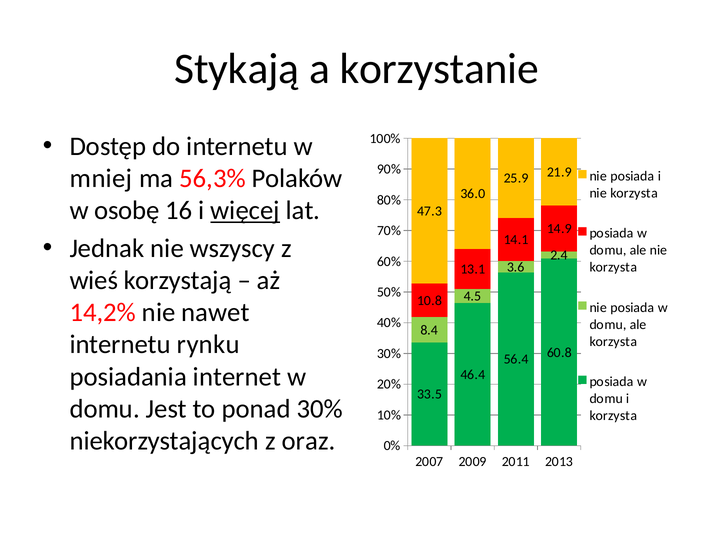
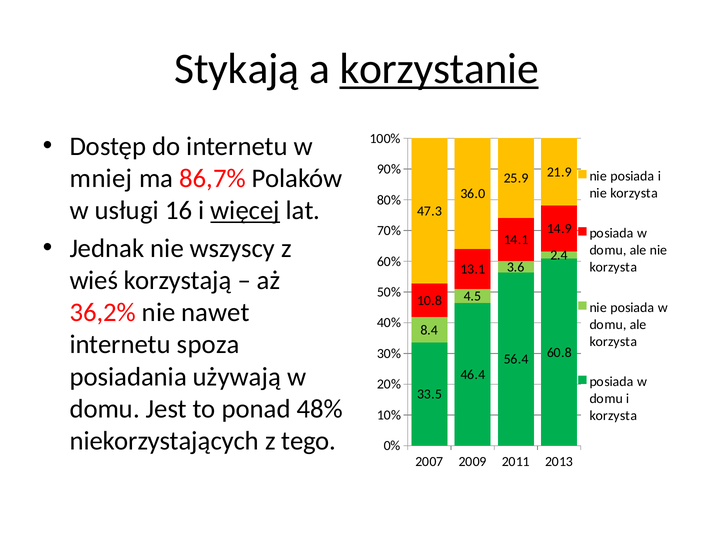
korzystanie underline: none -> present
56,3%: 56,3% -> 86,7%
osobę: osobę -> usługi
14,2%: 14,2% -> 36,2%
rynku: rynku -> spoza
internet: internet -> używają
ponad 30%: 30% -> 48%
oraz: oraz -> tego
